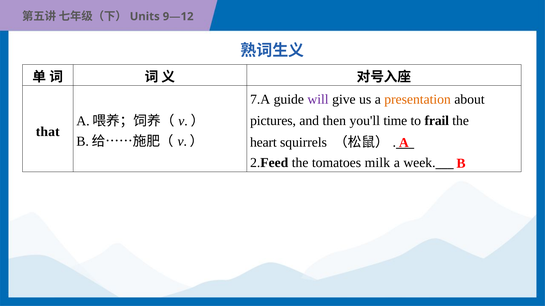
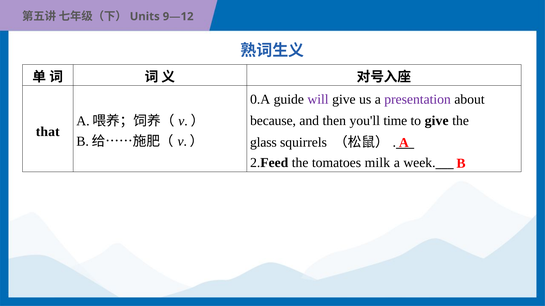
7.A: 7.A -> 0.A
presentation colour: orange -> purple
pictures: pictures -> because
to frail: frail -> give
heart: heart -> glass
